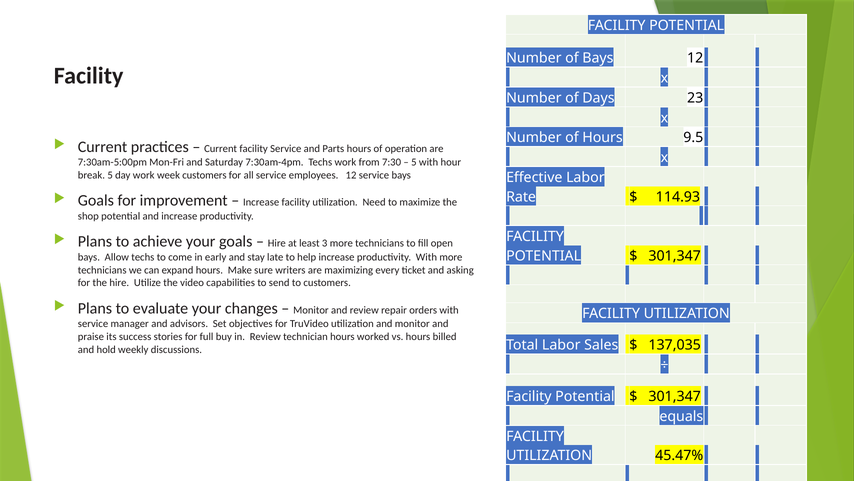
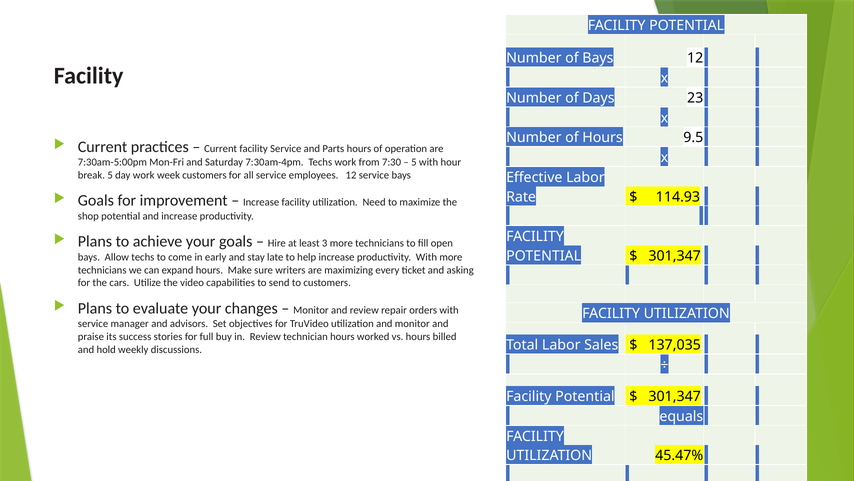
the hire: hire -> cars
